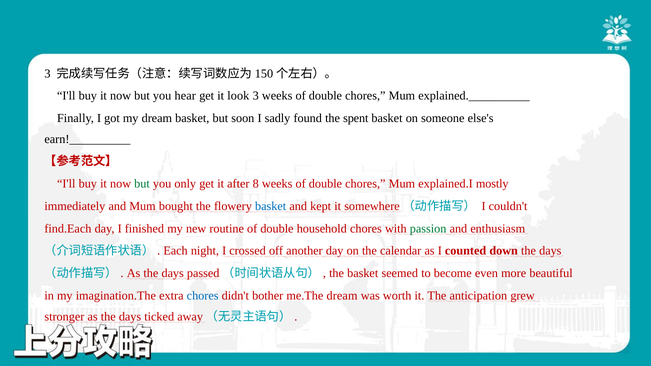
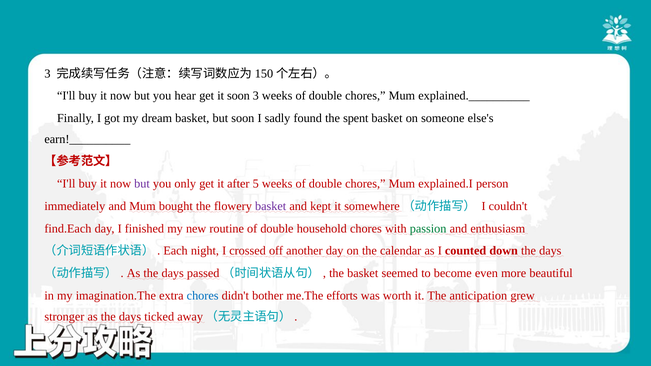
it look: look -> soon
but at (142, 184) colour: green -> purple
8: 8 -> 5
mostly: mostly -> person
basket at (271, 206) colour: blue -> purple
me.The dream: dream -> efforts
